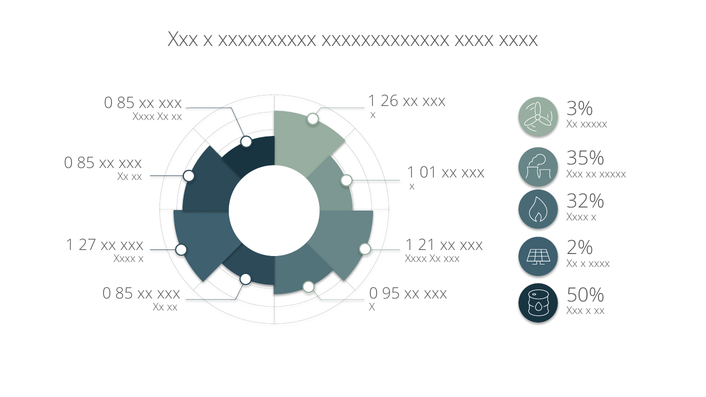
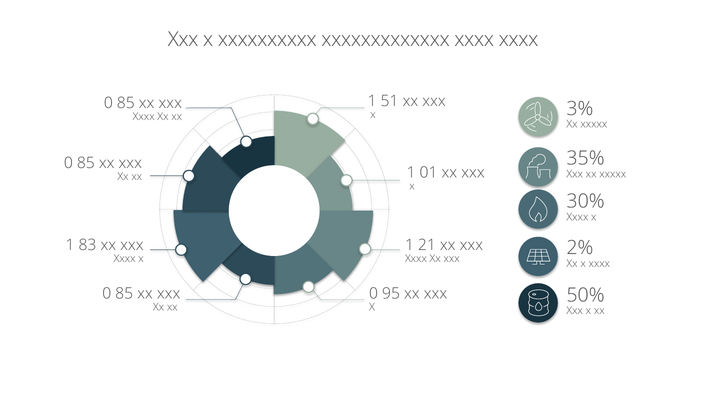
26: 26 -> 51
32%: 32% -> 30%
27: 27 -> 83
